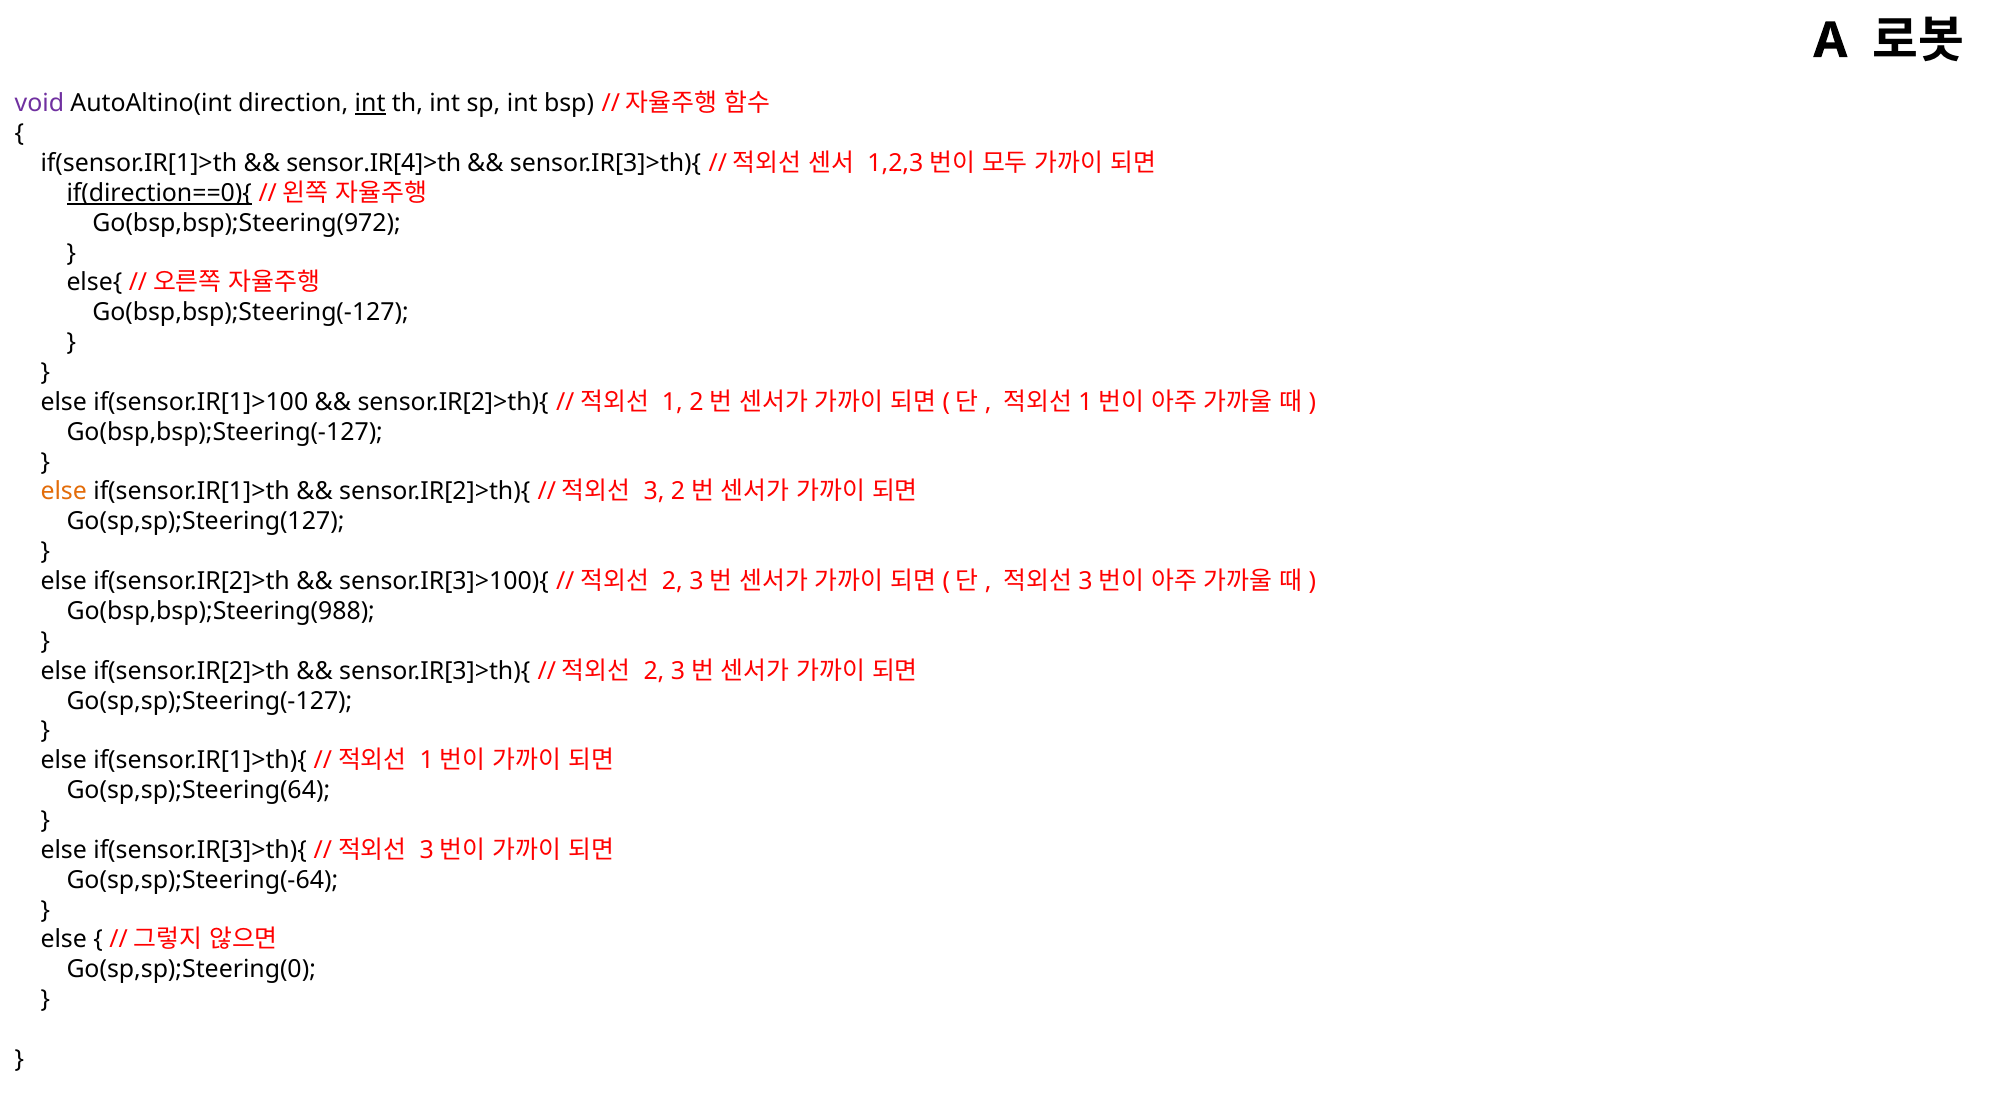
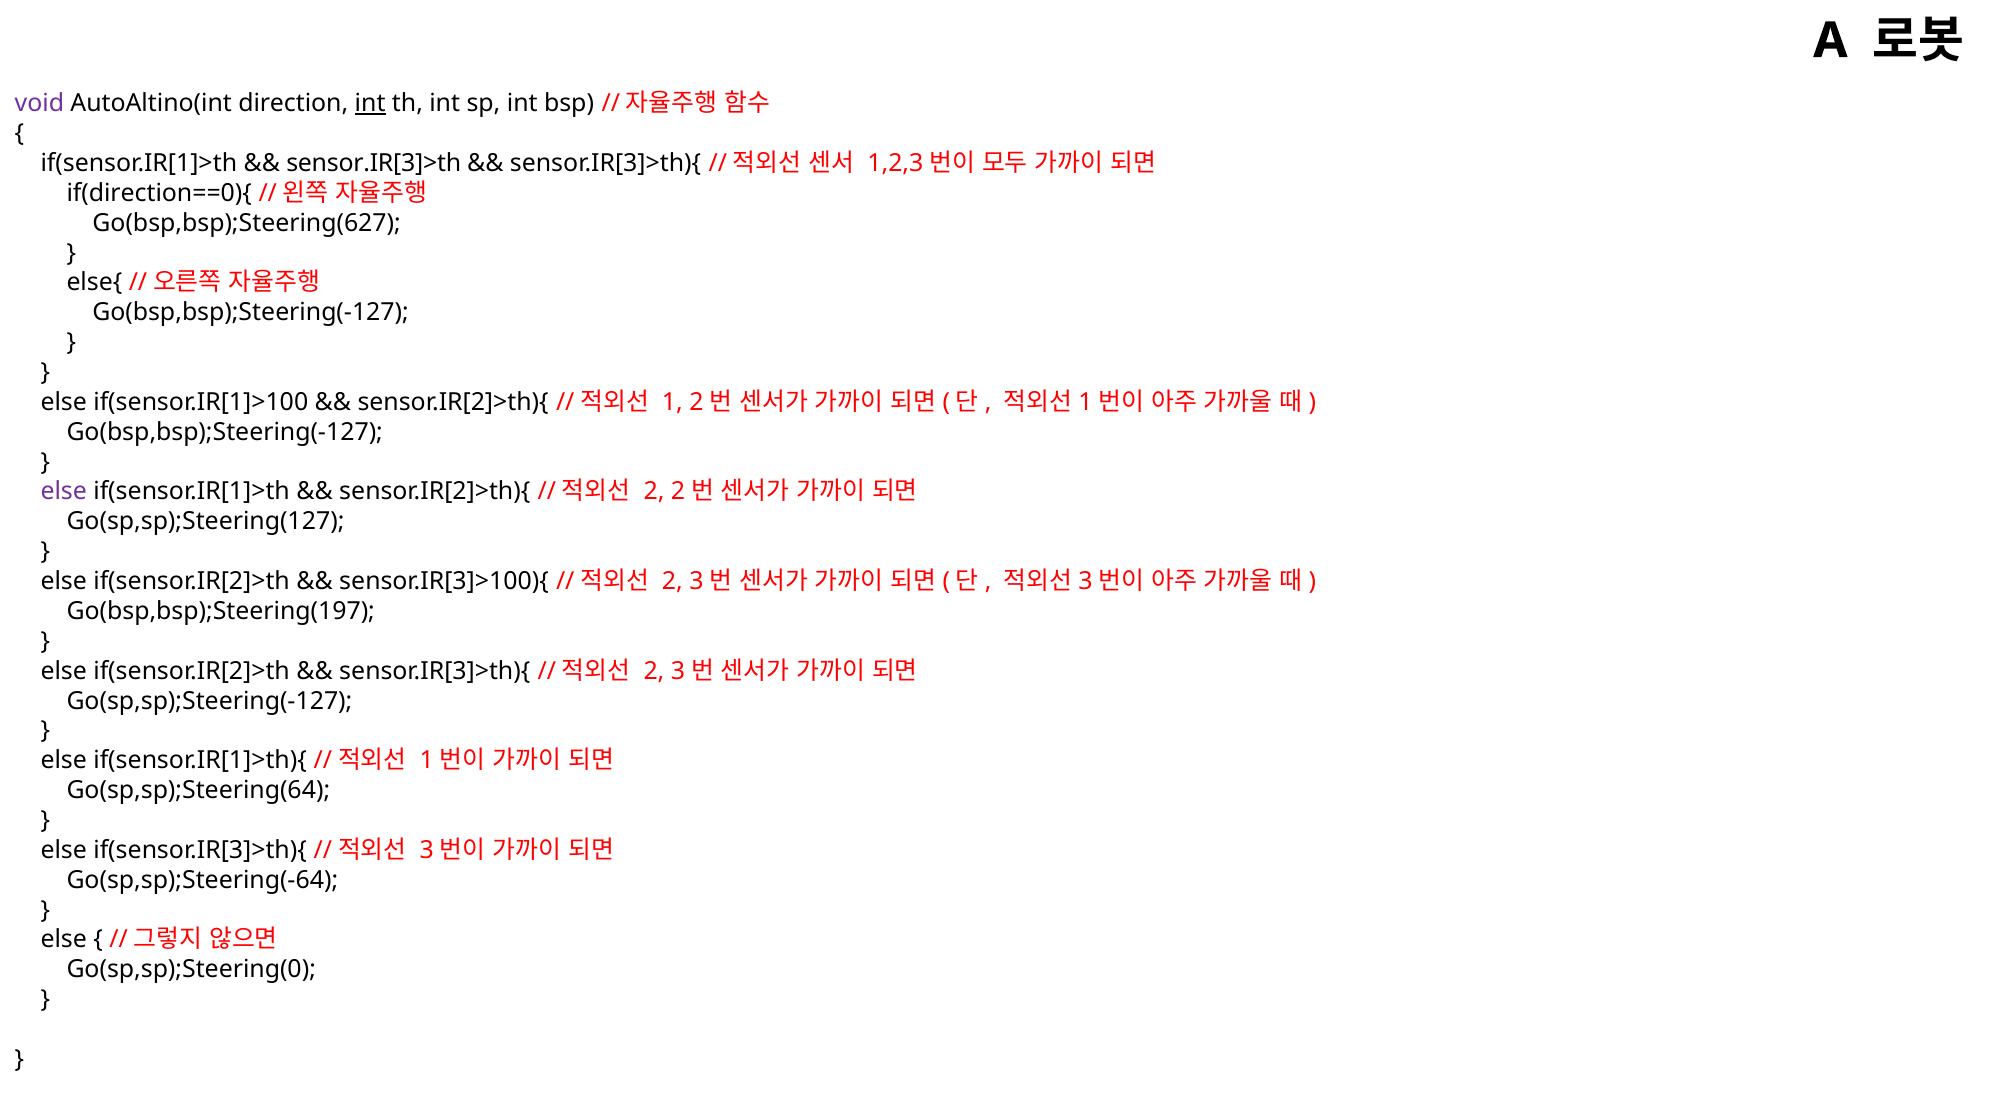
sensor.IR[4]>th: sensor.IR[4]>th -> sensor.IR[3]>th
if(direction==0){ underline: present -> none
Go(bsp,bsp);Steering(972: Go(bsp,bsp);Steering(972 -> Go(bsp,bsp);Steering(627
else at (64, 492) colour: orange -> purple
3 at (654, 492): 3 -> 2
Go(bsp,bsp);Steering(988: Go(bsp,bsp);Steering(988 -> Go(bsp,bsp);Steering(197
